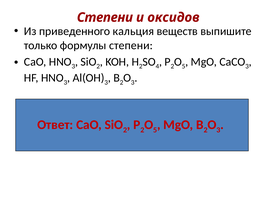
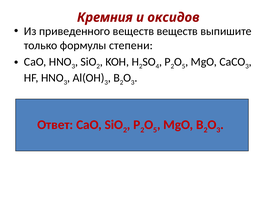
Степени at (105, 17): Степени -> Кремния
приведенного кальция: кальция -> веществ
